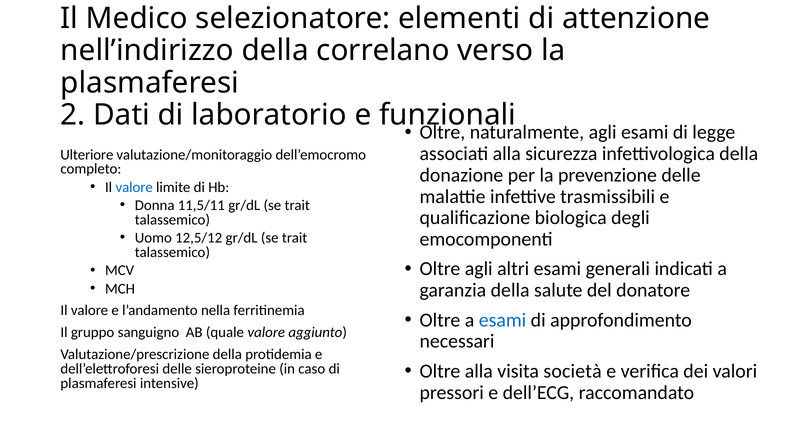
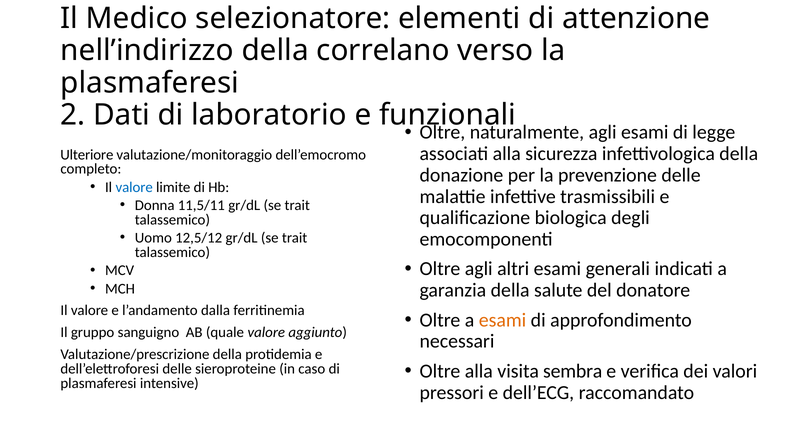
nella: nella -> dalla
esami at (503, 320) colour: blue -> orange
società: società -> sembra
